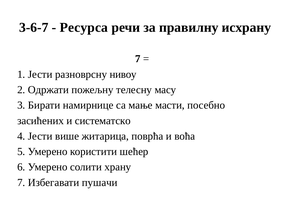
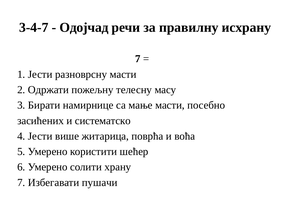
3-6-7: 3-6-7 -> 3-4-7
Ресурса: Ресурса -> Одојчад
разноврсну нивоу: нивоу -> масти
